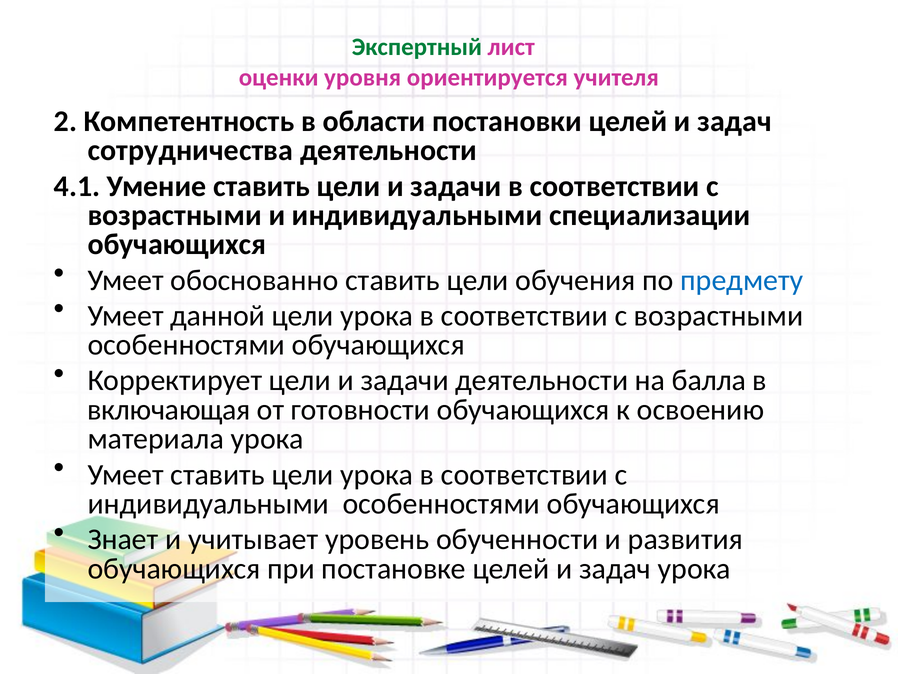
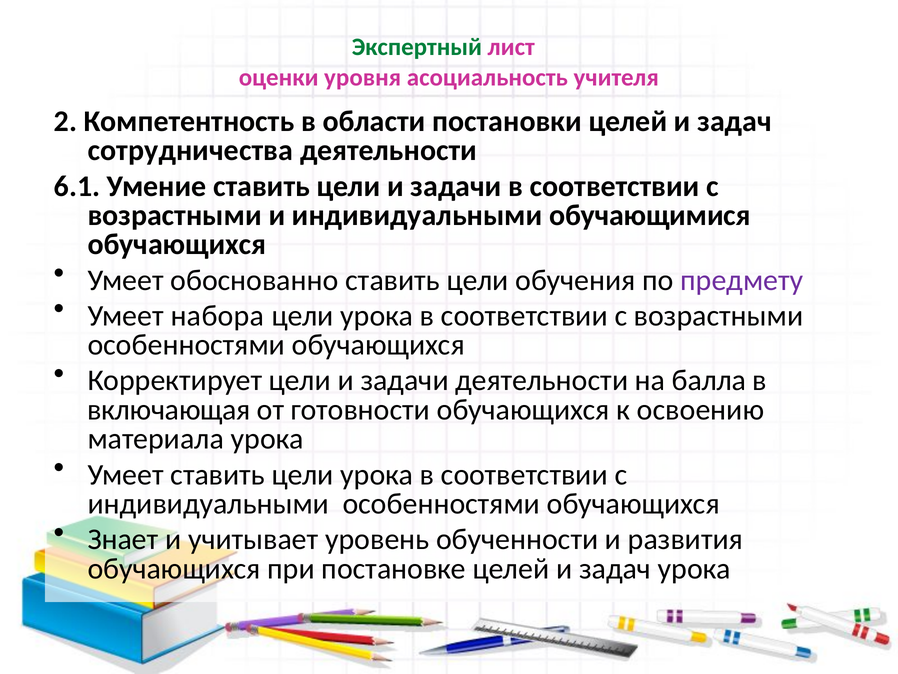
ориентируется: ориентируется -> асоциальность
4.1: 4.1 -> 6.1
специализации: специализации -> обучающимися
предмету colour: blue -> purple
данной: данной -> набора
